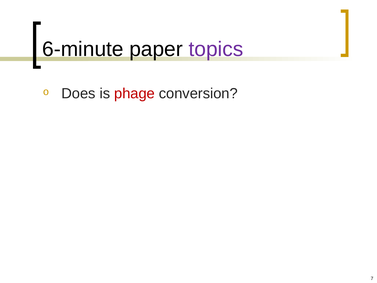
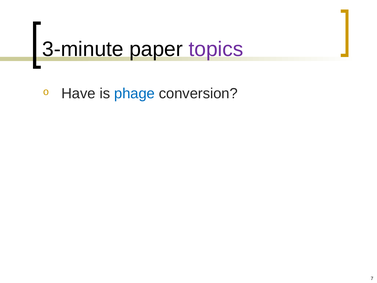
6-minute: 6-minute -> 3-minute
Does: Does -> Have
phage colour: red -> blue
